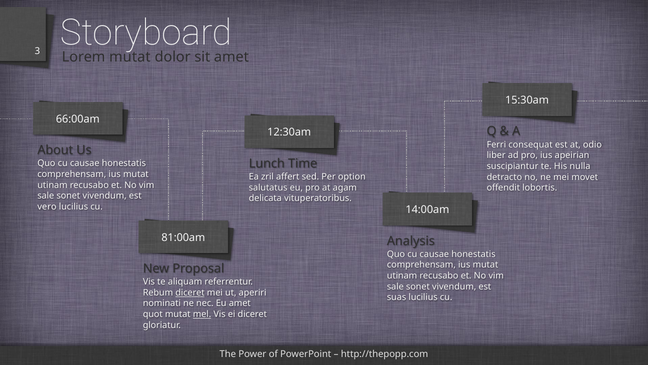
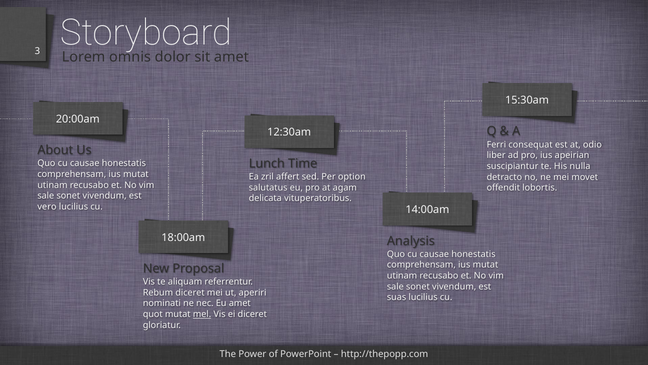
Lorem mutat: mutat -> omnis
66:00am: 66:00am -> 20:00am
81:00am: 81:00am -> 18:00am
diceret at (190, 292) underline: present -> none
